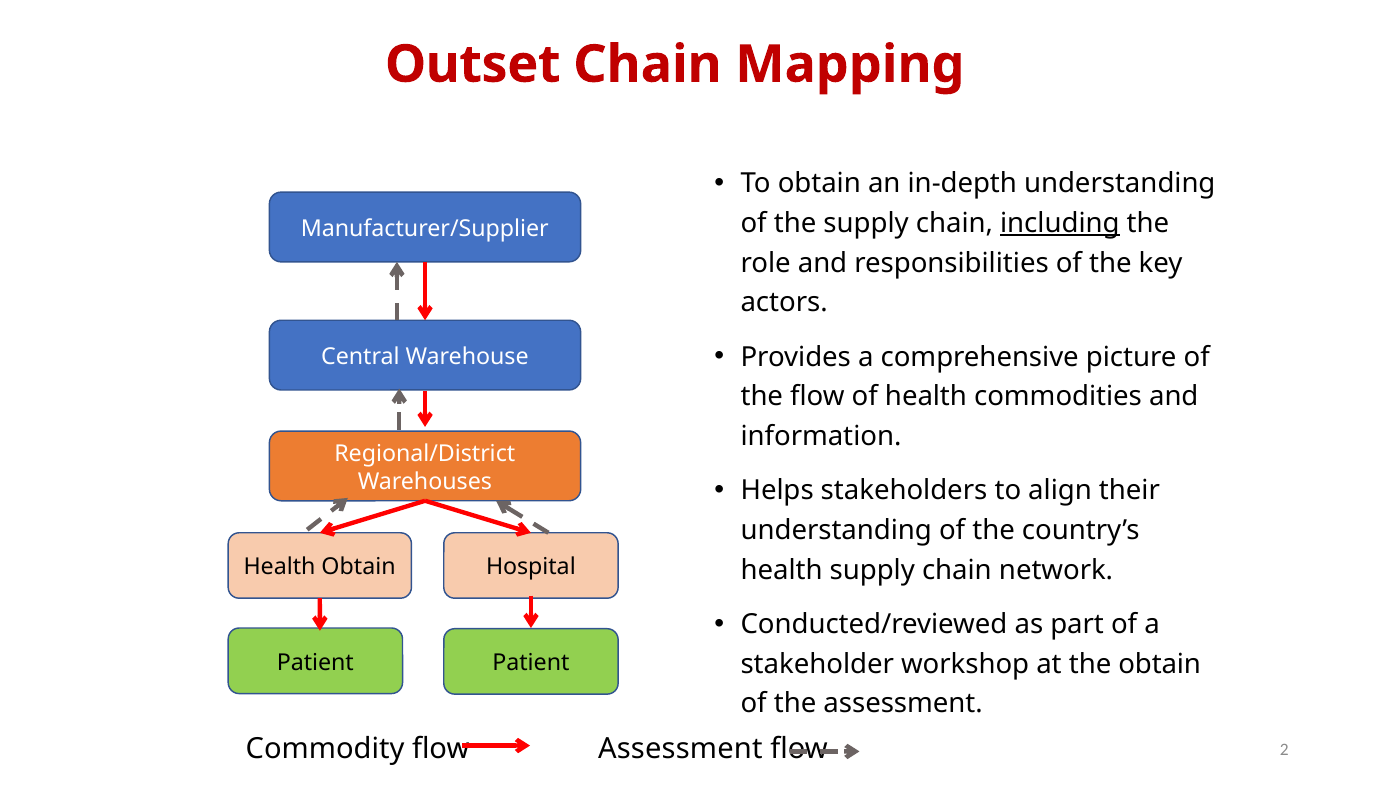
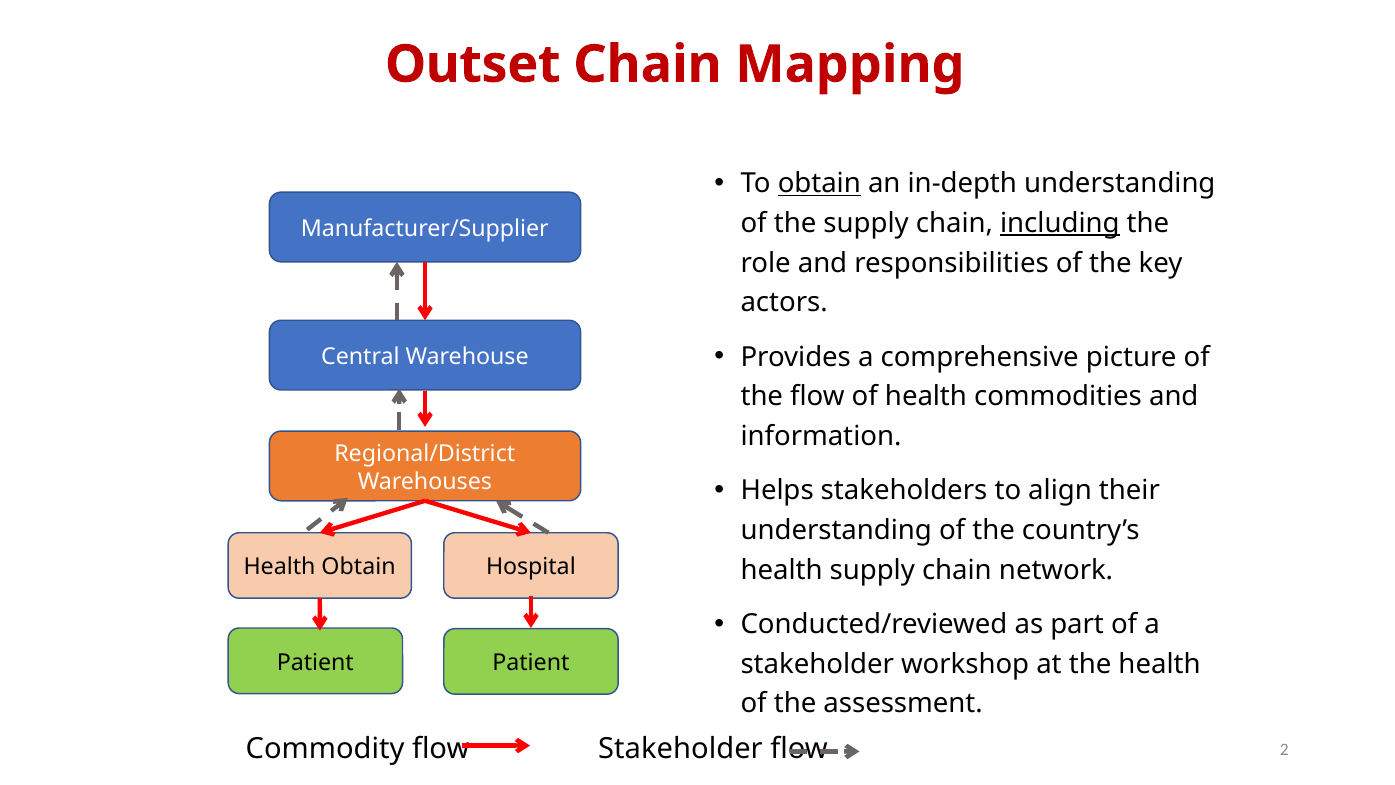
obtain at (819, 183) underline: none -> present
the obtain: obtain -> health
flow Assessment: Assessment -> Stakeholder
